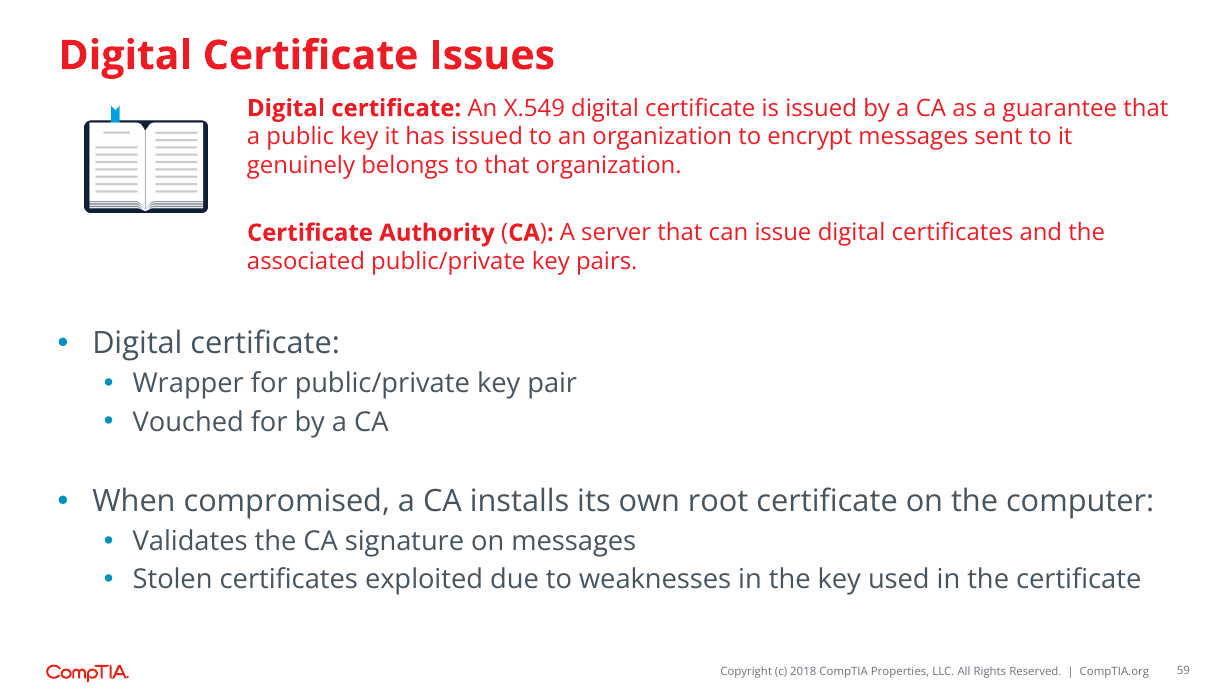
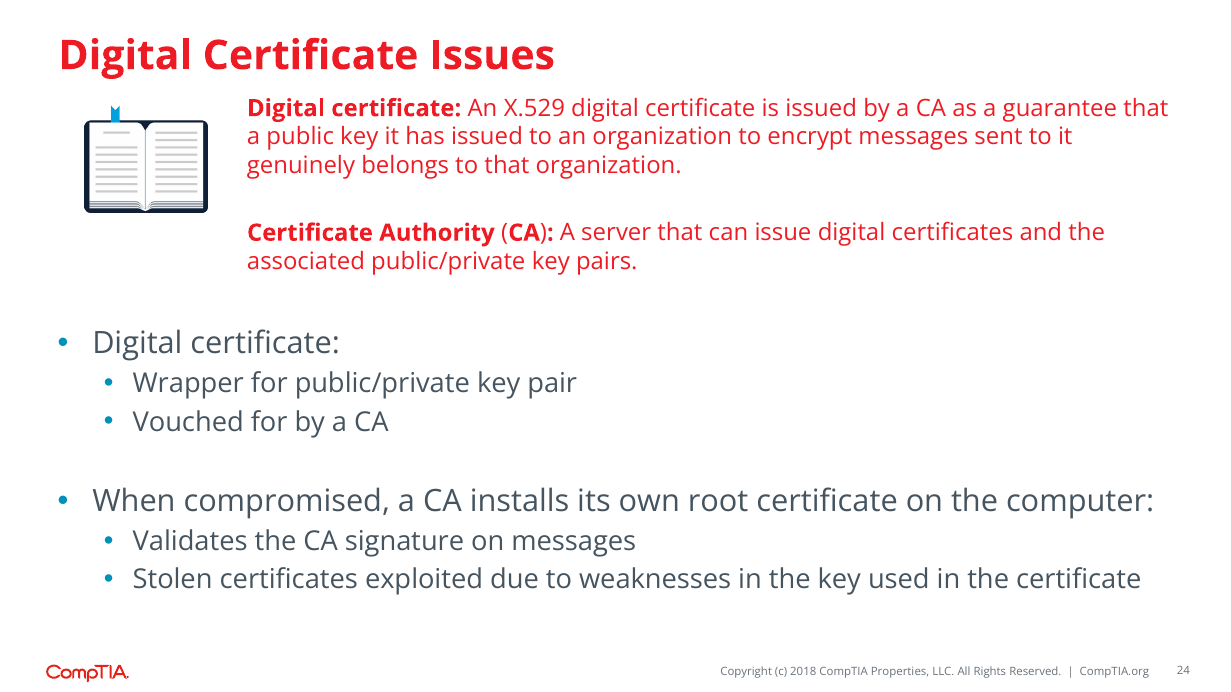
X.549: X.549 -> X.529
59: 59 -> 24
